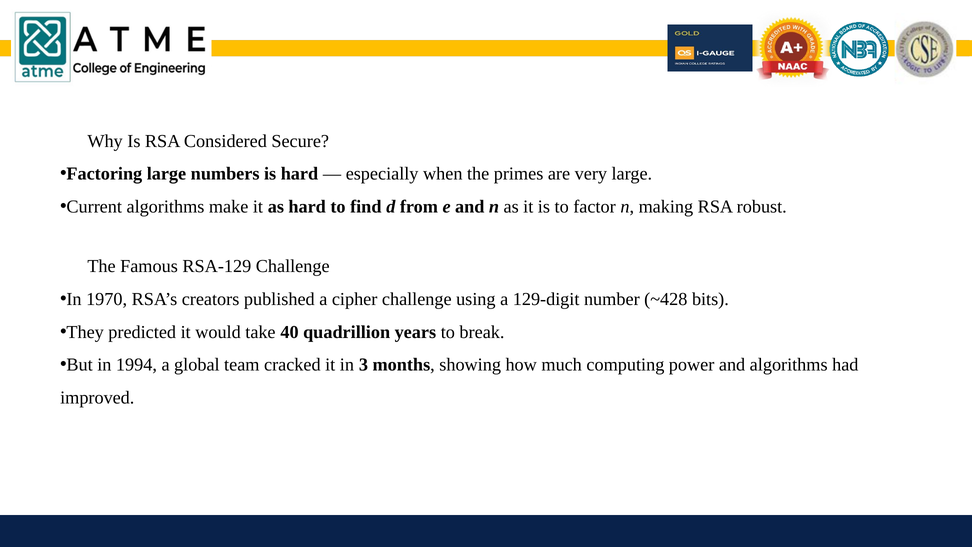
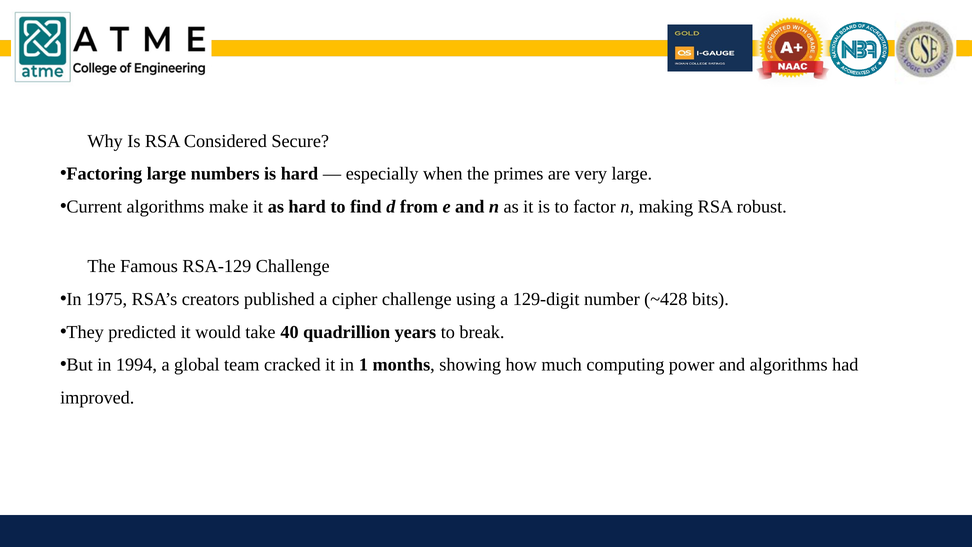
1970: 1970 -> 1975
3: 3 -> 1
